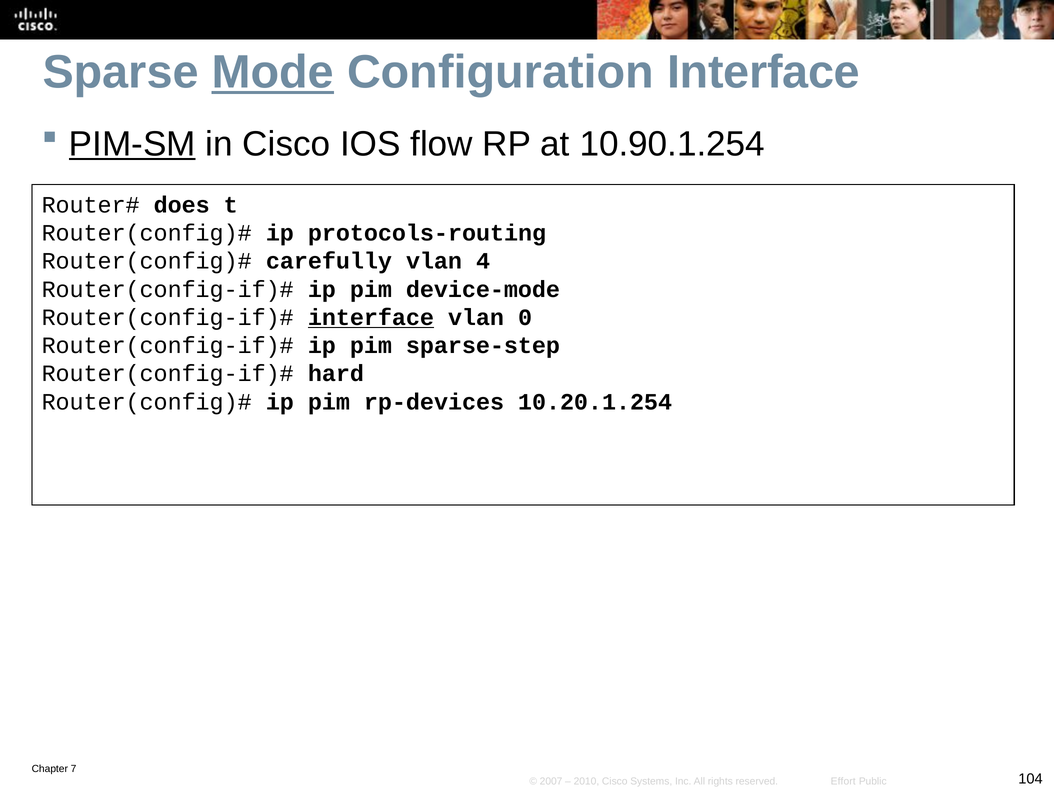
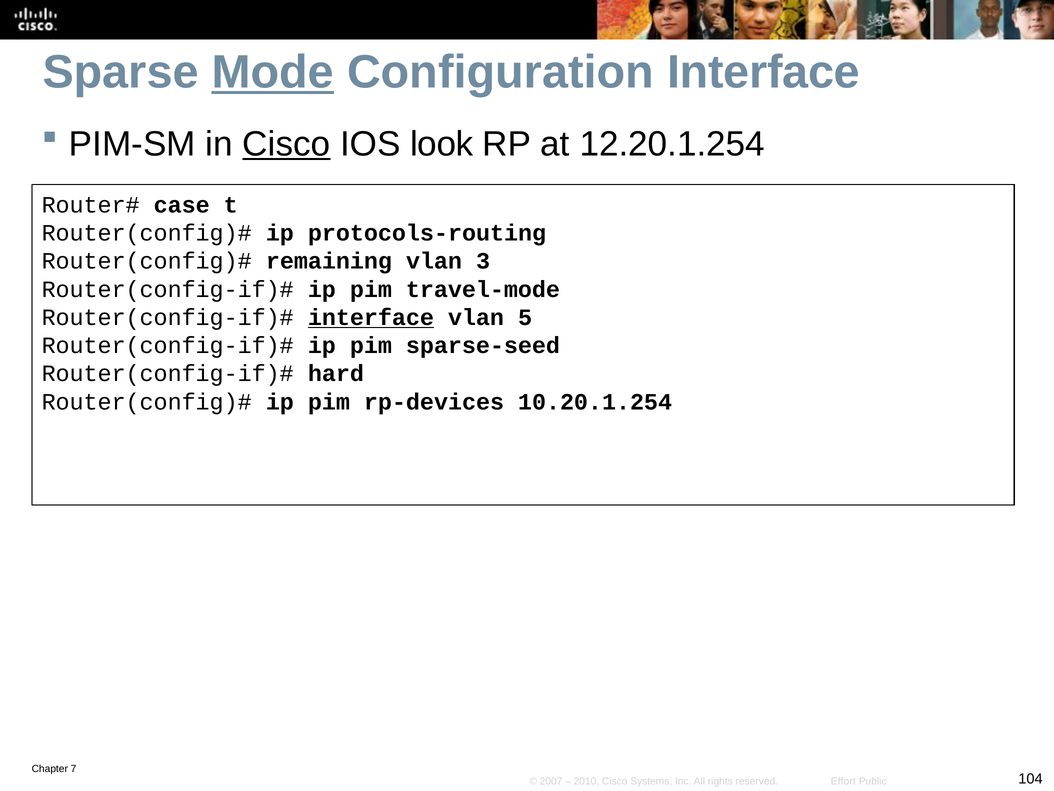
PIM-SM underline: present -> none
Cisco at (286, 144) underline: none -> present
flow: flow -> look
10.90.1.254: 10.90.1.254 -> 12.20.1.254
does: does -> case
carefully: carefully -> remaining
4: 4 -> 3
device-mode: device-mode -> travel-mode
0: 0 -> 5
sparse-step: sparse-step -> sparse-seed
